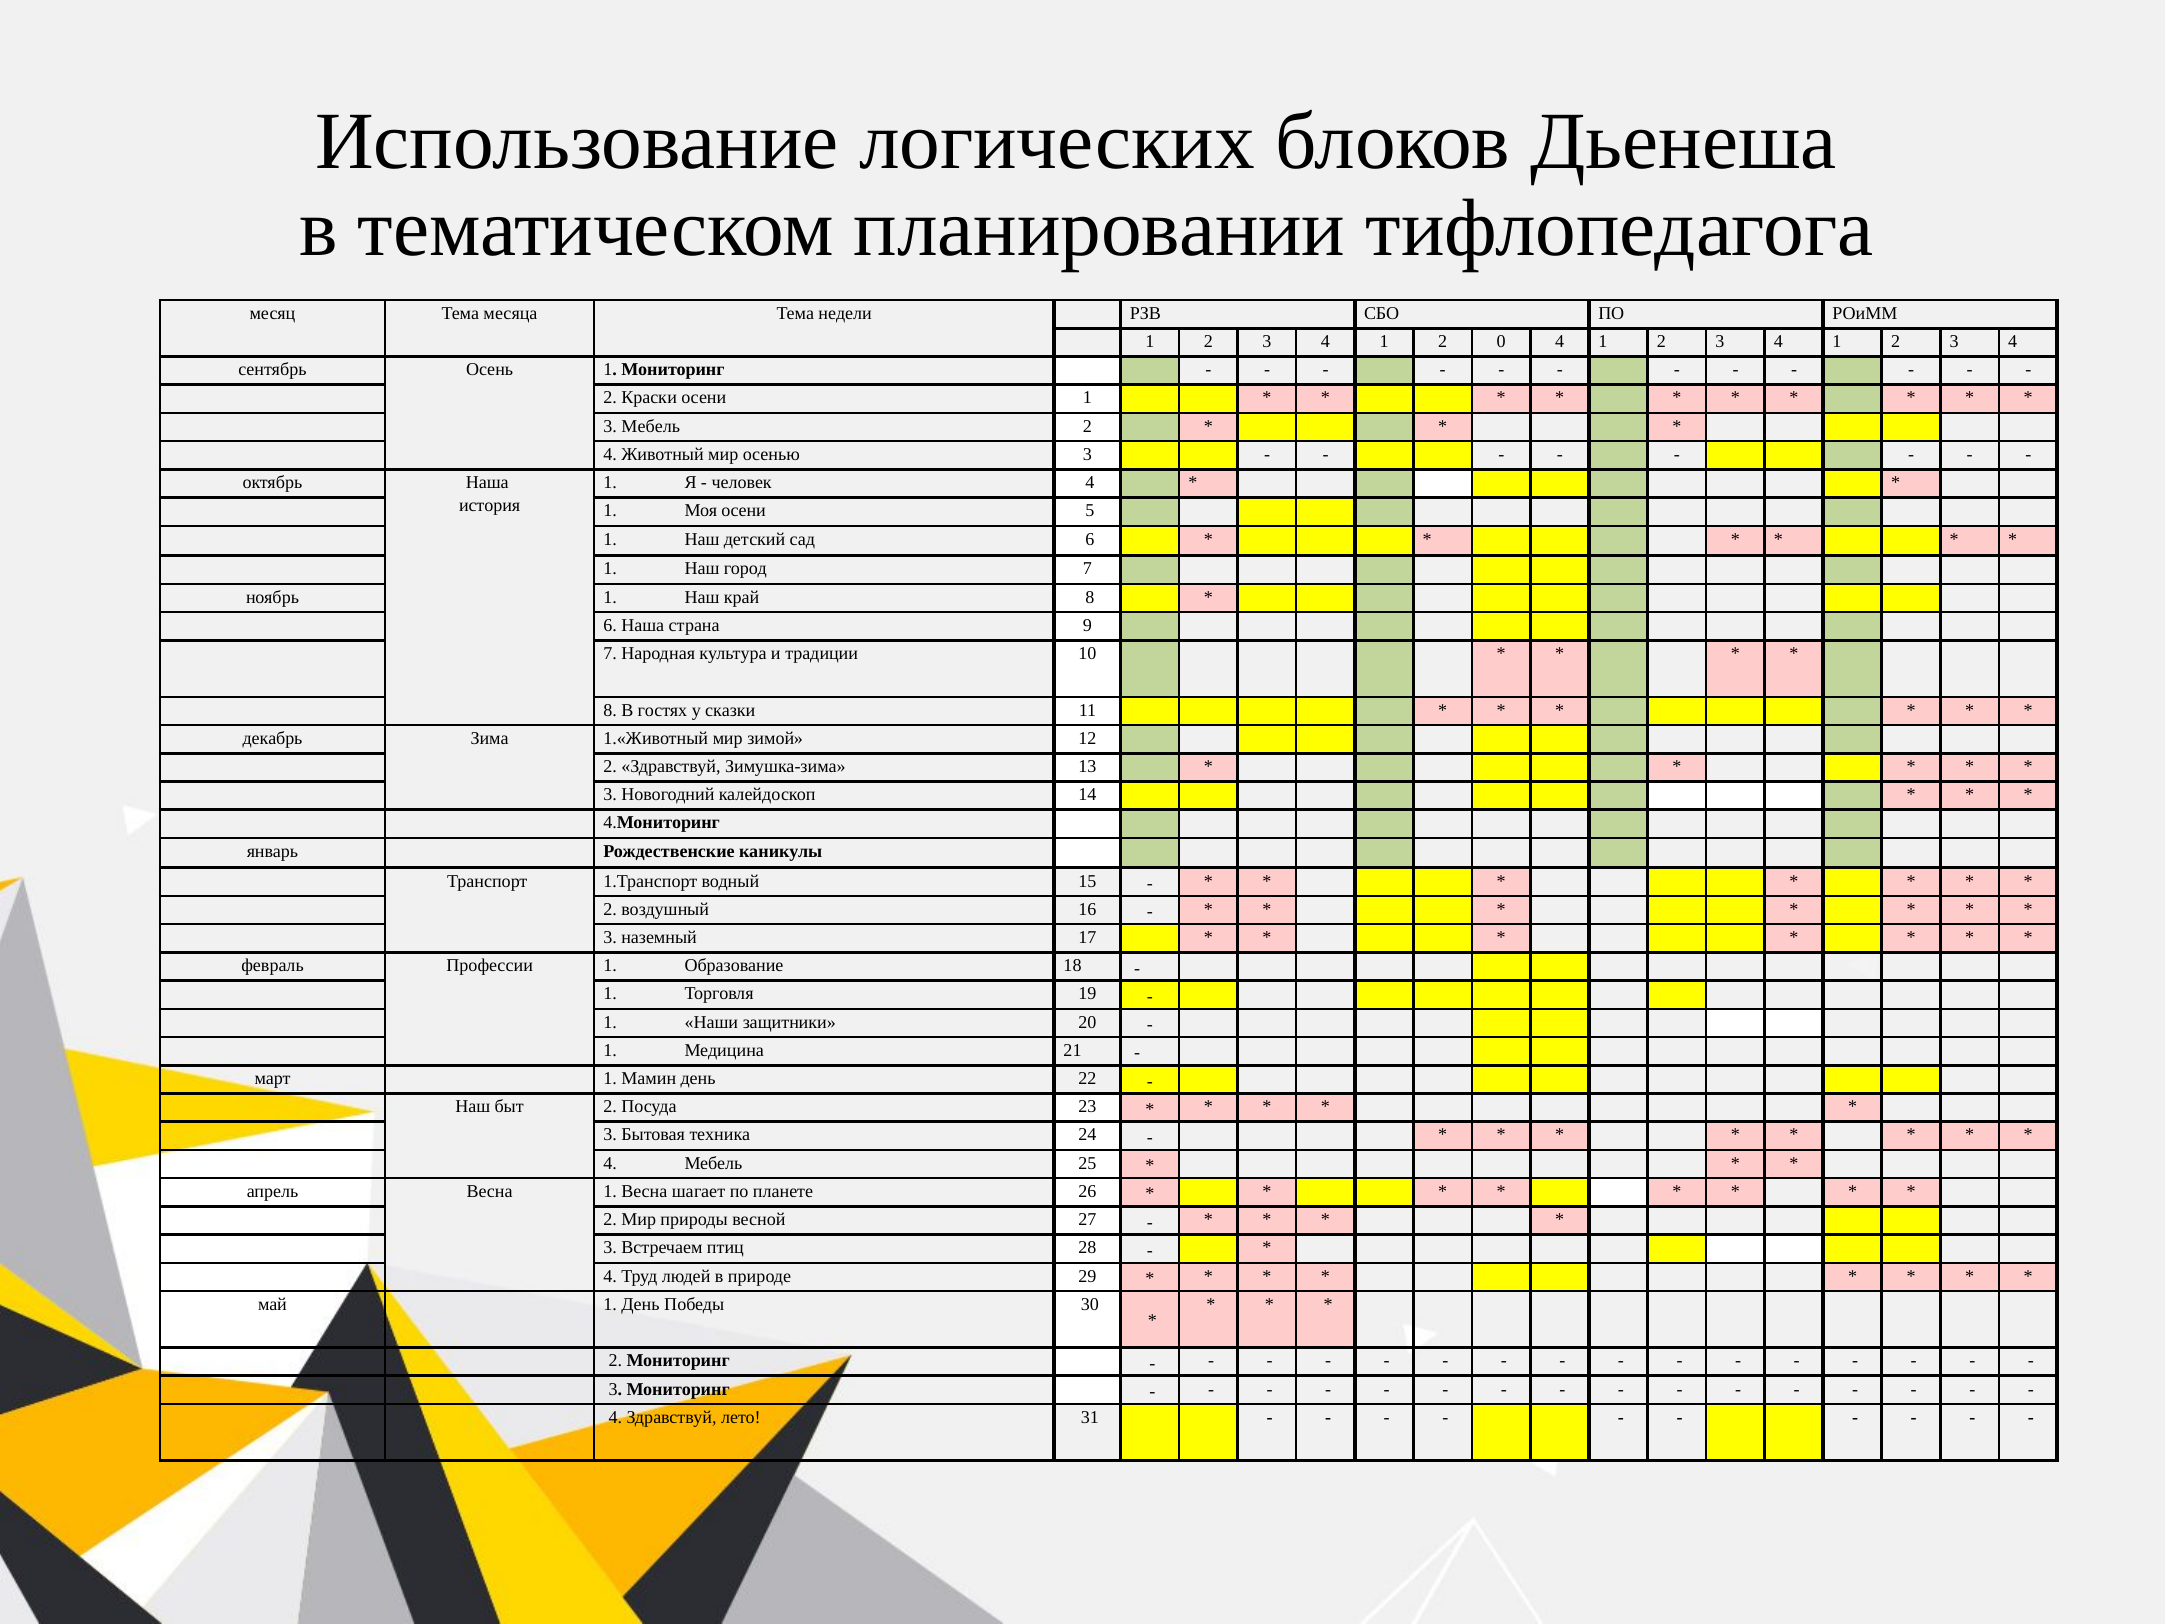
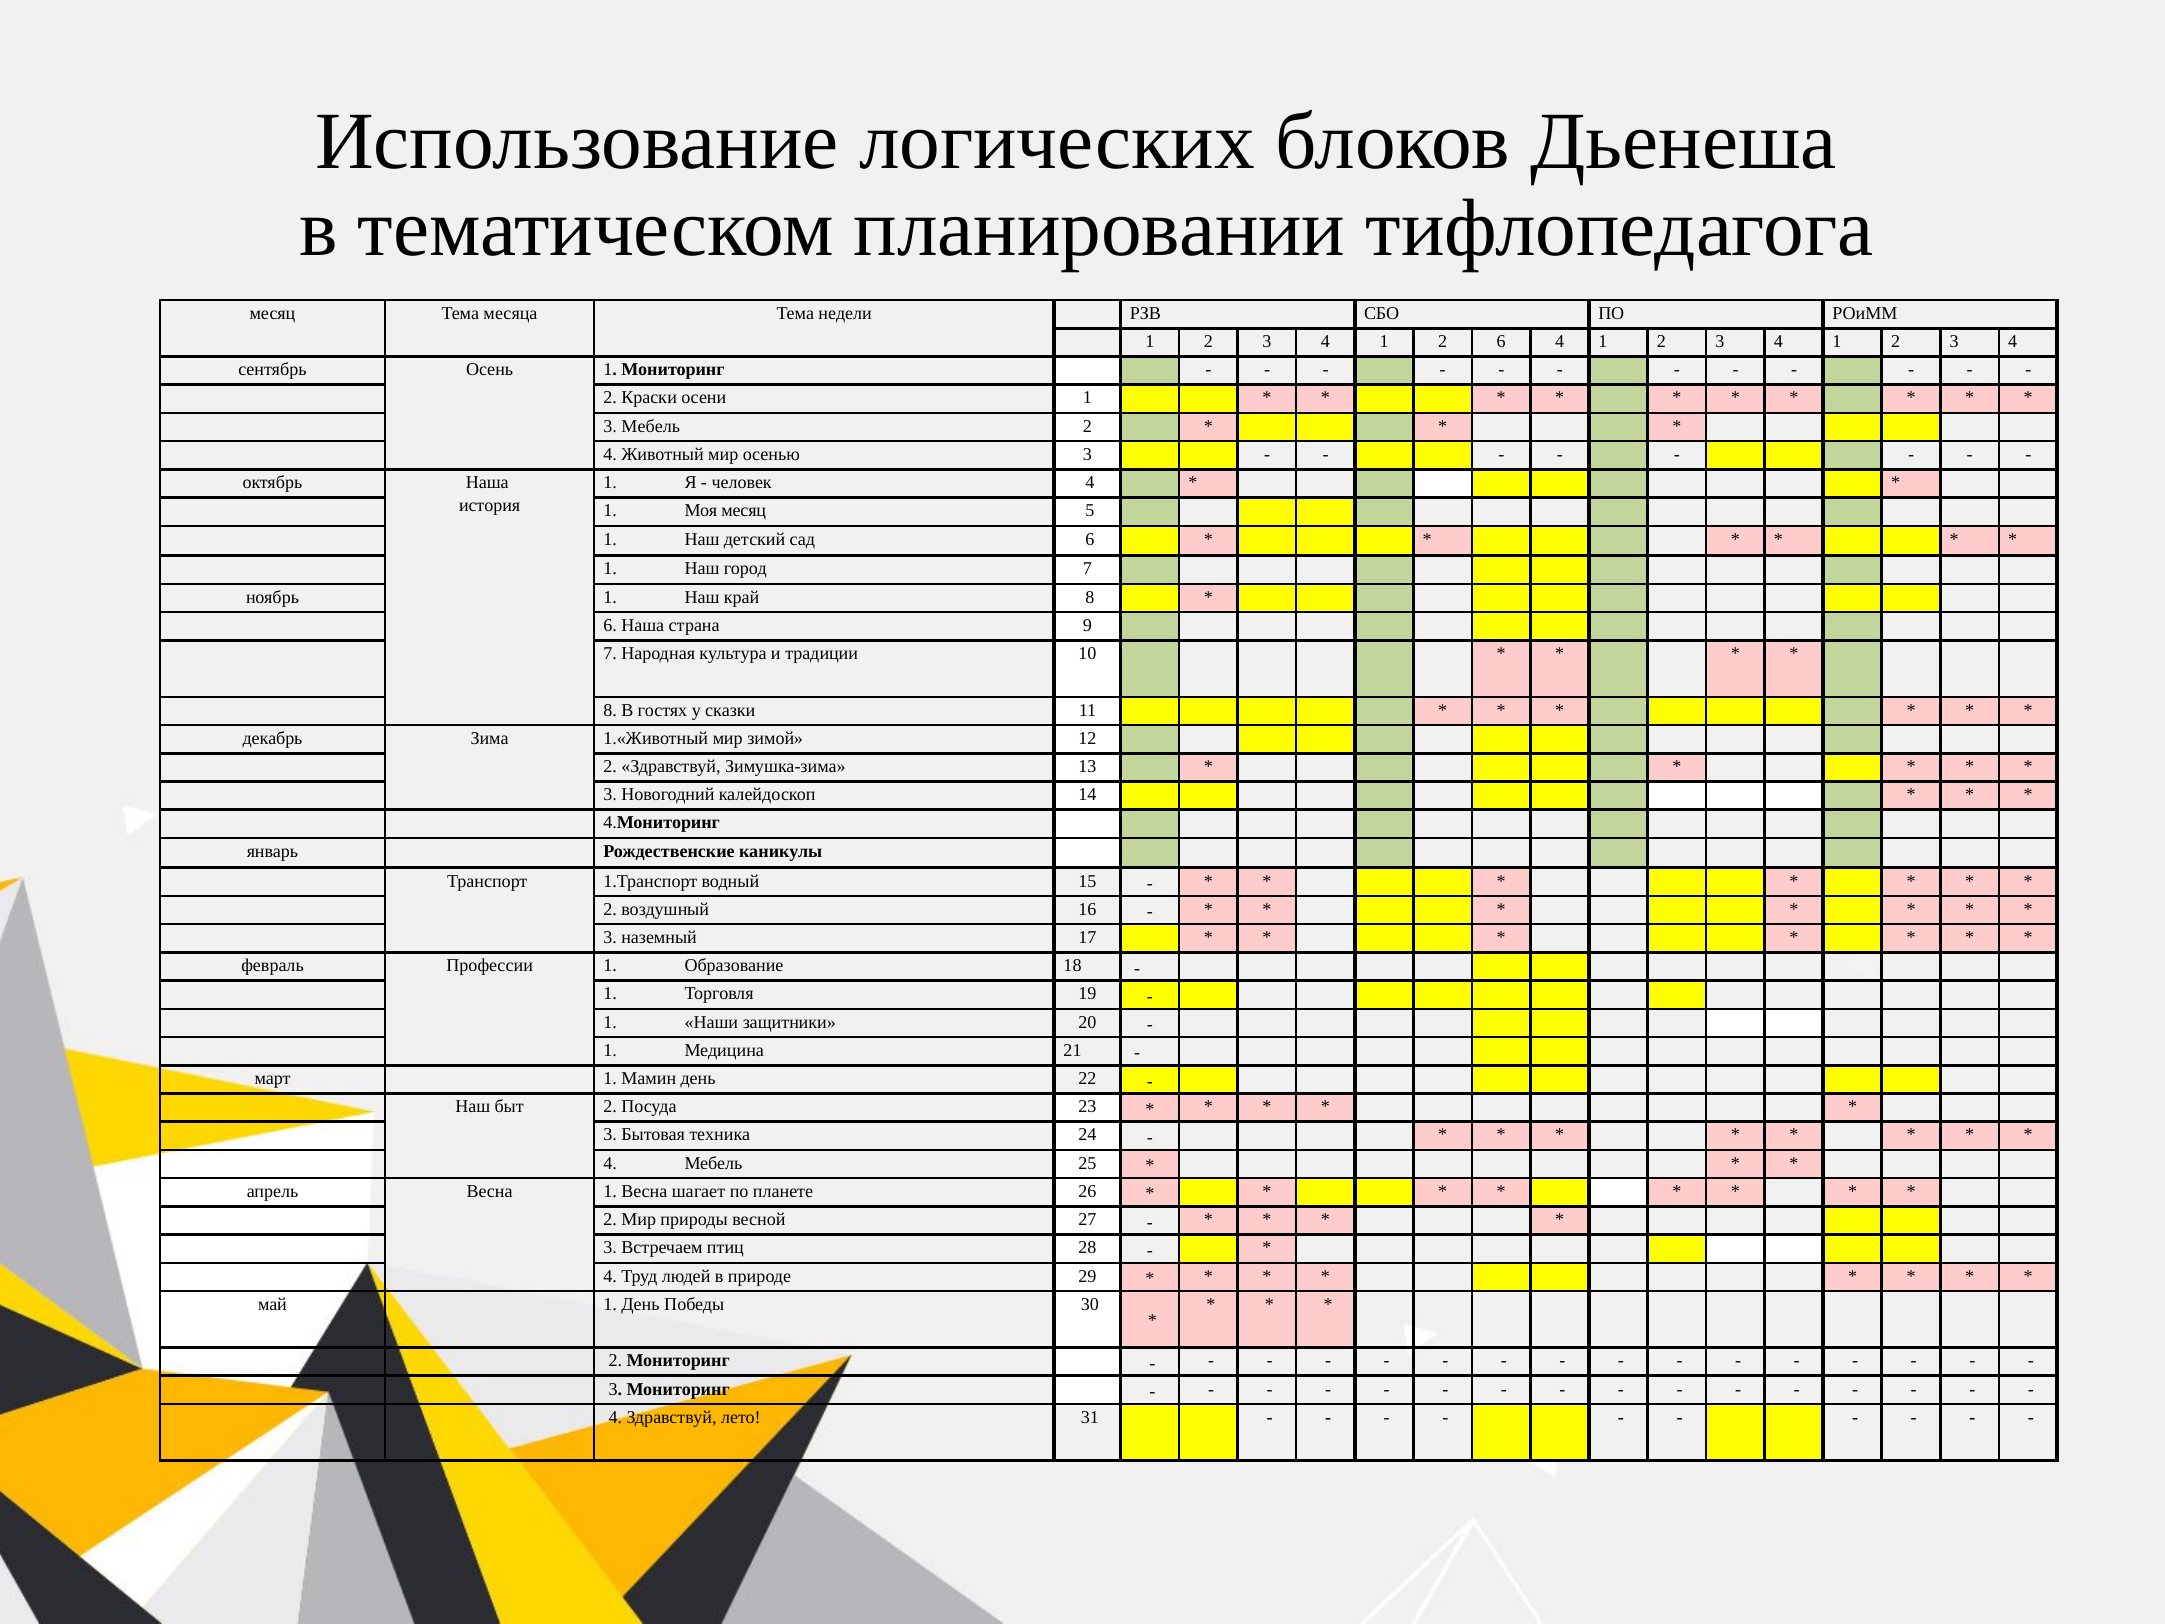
2 0: 0 -> 6
Моя осени: осени -> месяц
